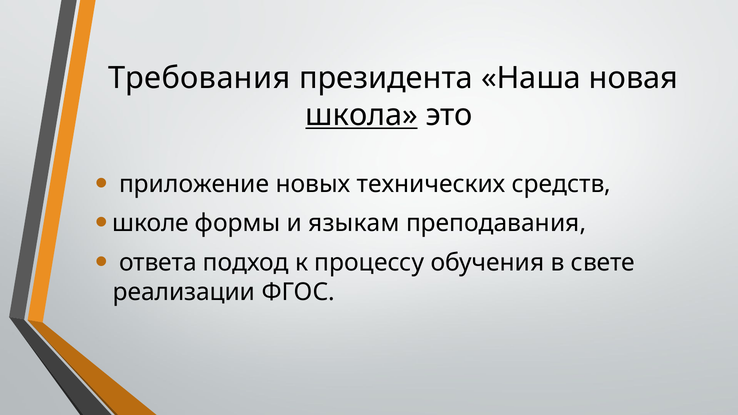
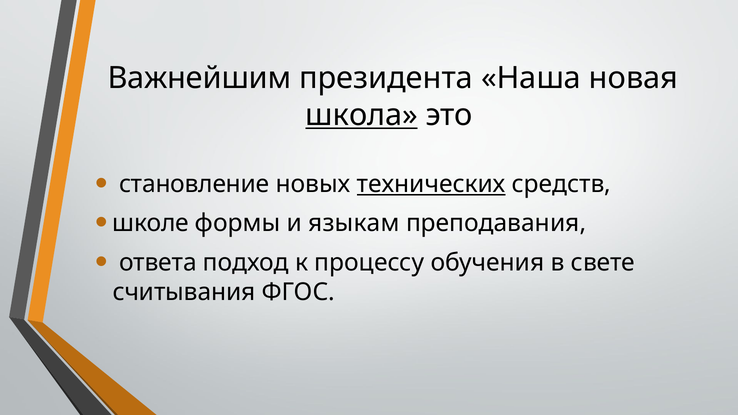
Требования: Требования -> Важнейшим
приложение: приложение -> становление
технических underline: none -> present
реализации: реализации -> считывания
